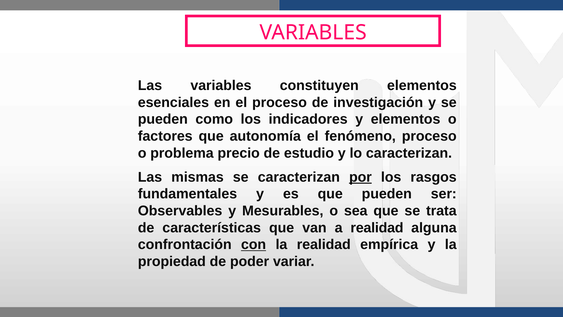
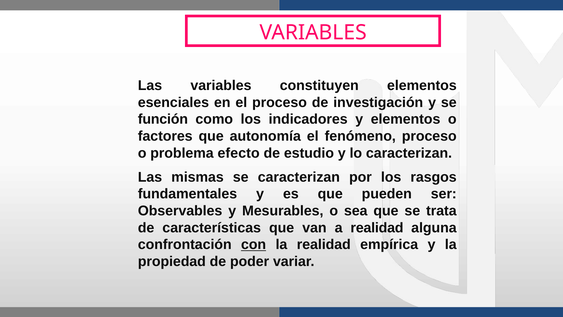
pueden at (163, 119): pueden -> función
precio: precio -> efecto
por underline: present -> none
